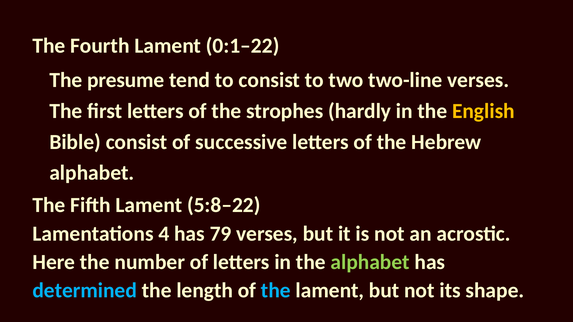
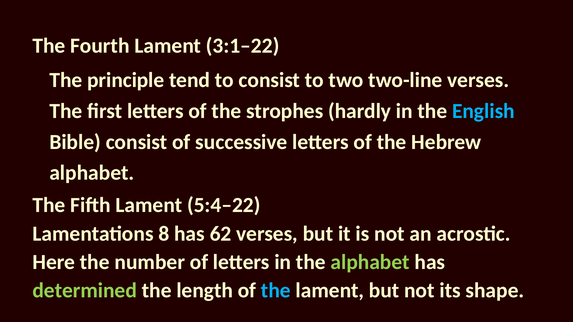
0:1–22: 0:1–22 -> 3:1–22
presume: presume -> principle
English colour: yellow -> light blue
5:8–22: 5:8–22 -> 5:4–22
4: 4 -> 8
79: 79 -> 62
determined colour: light blue -> light green
